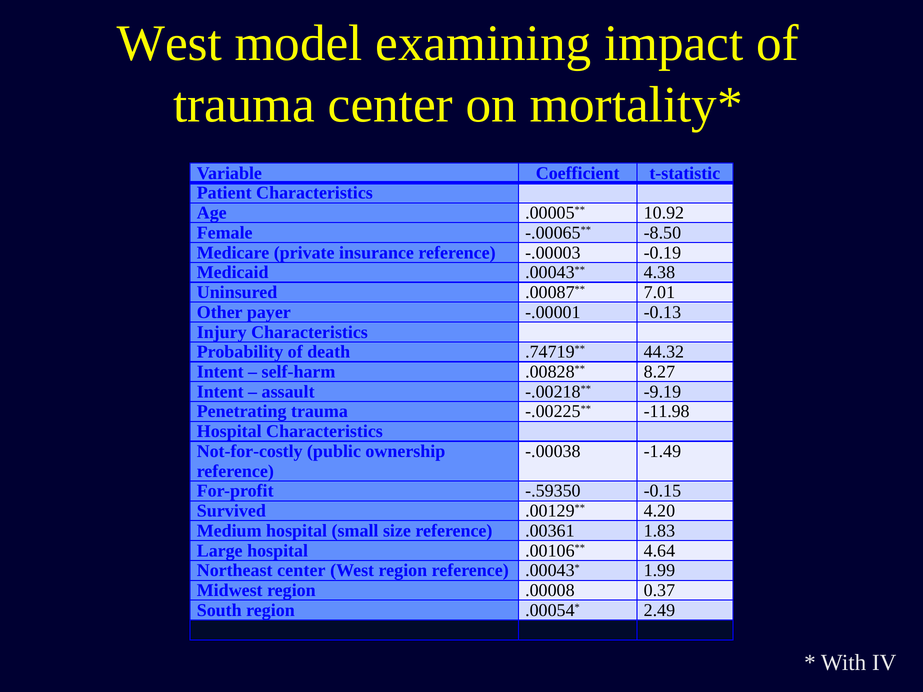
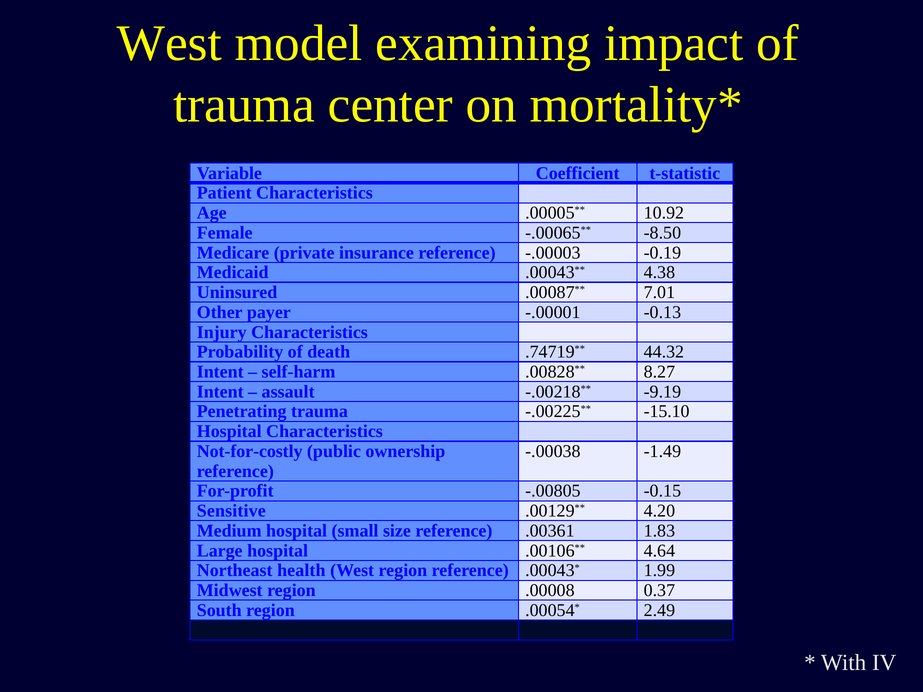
-11.98: -11.98 -> -15.10
-.59350: -.59350 -> -.00805
Survived: Survived -> Sensitive
Northeast center: center -> health
